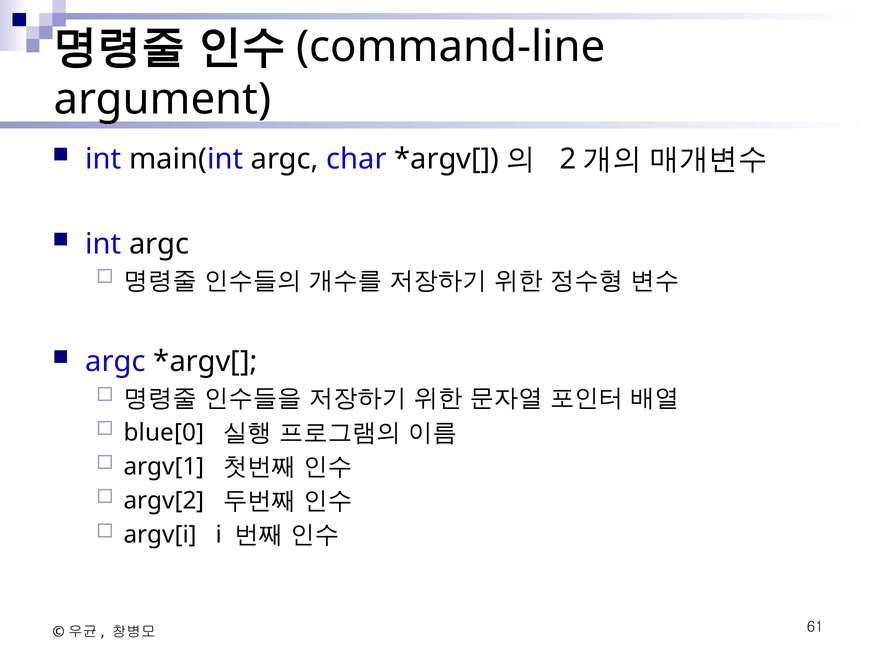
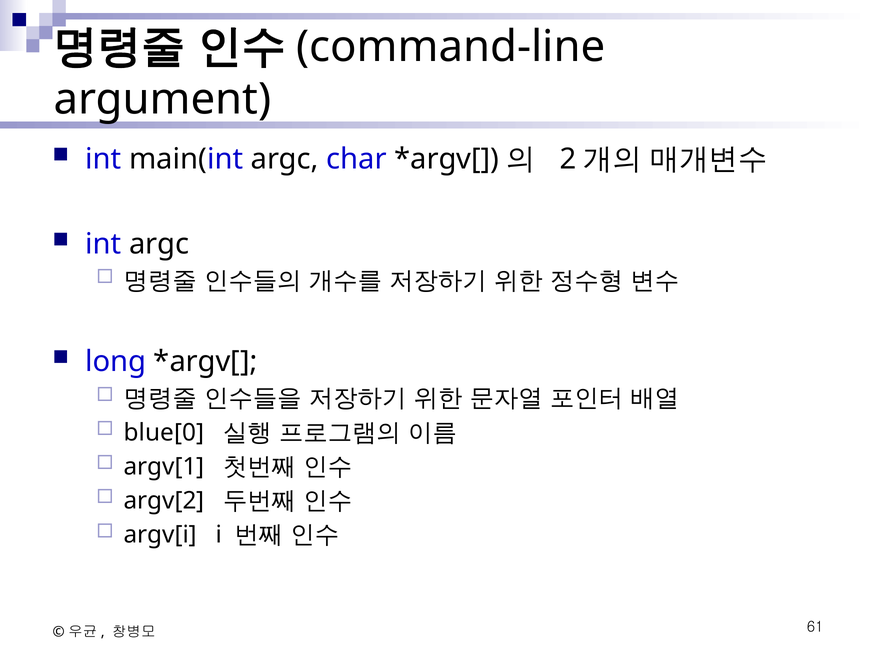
argc at (116, 362): argc -> long
